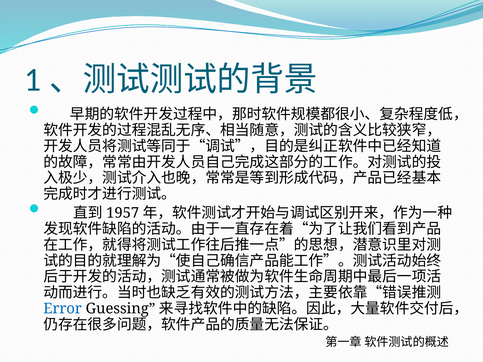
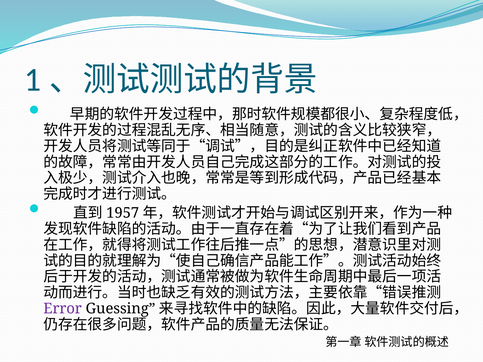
Error colour: blue -> purple
